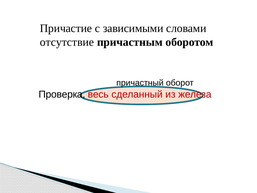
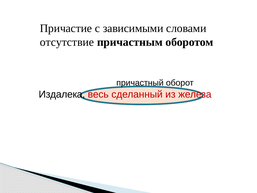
Проверка: Проверка -> Издалека
